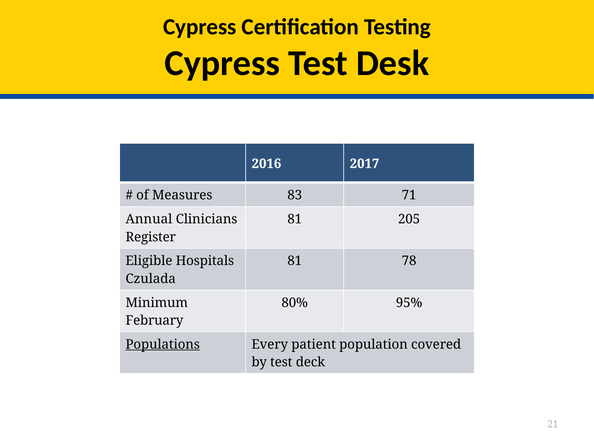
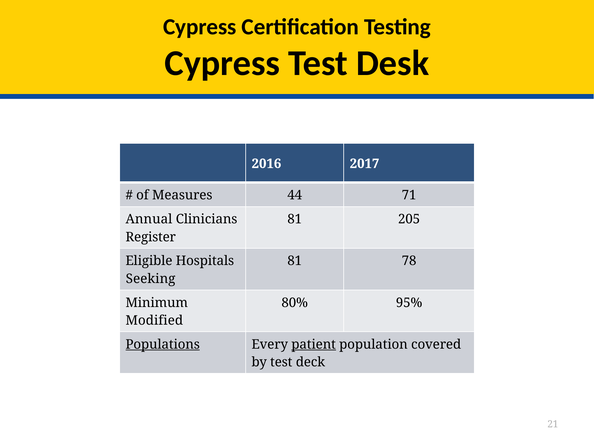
83: 83 -> 44
Czulada: Czulada -> Seeking
February: February -> Modified
patient underline: none -> present
